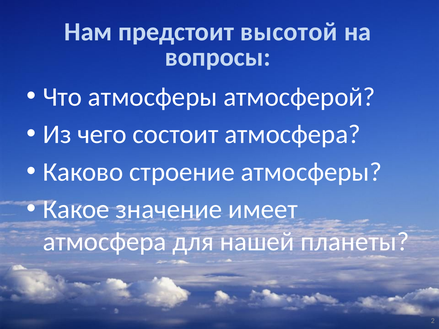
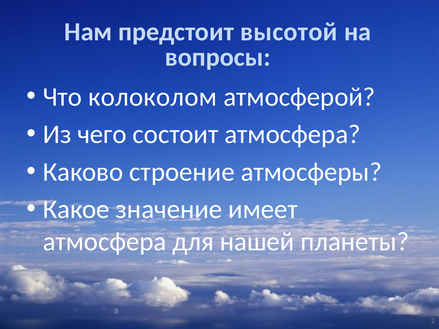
Что атмосферы: атмосферы -> колоколом
